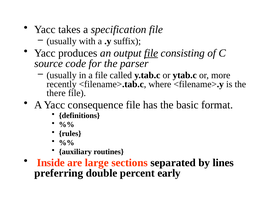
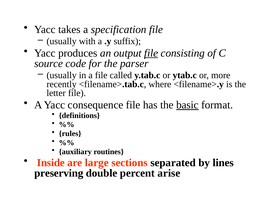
there: there -> letter
basic underline: none -> present
preferring: preferring -> preserving
early: early -> arise
